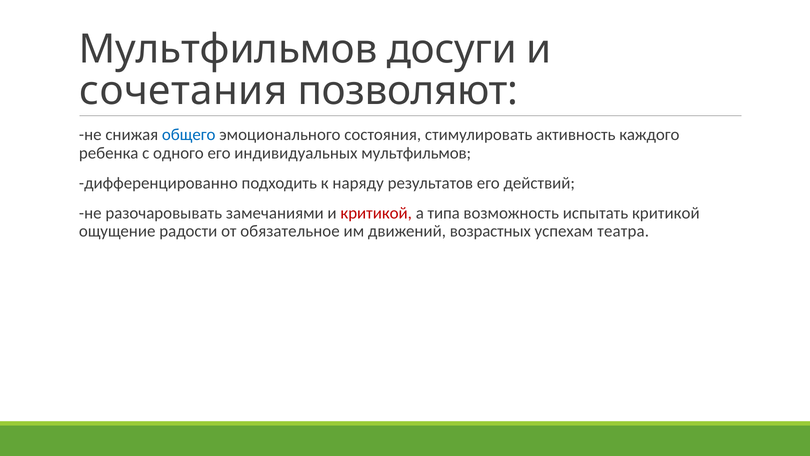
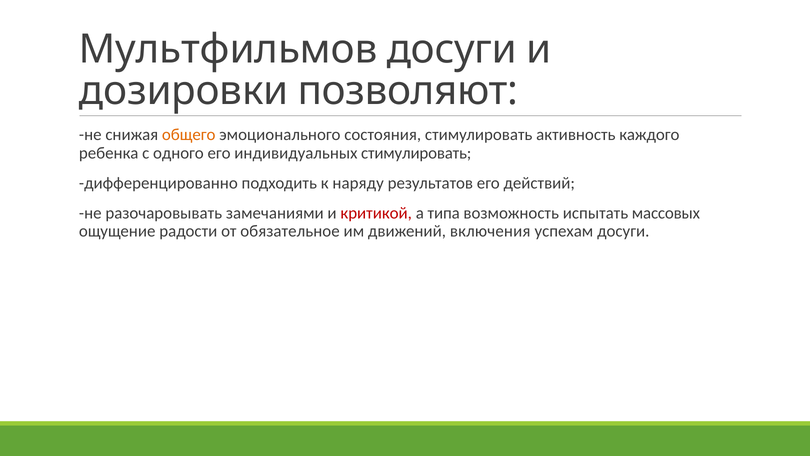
сочетания: сочетания -> дозировки
общего colour: blue -> orange
индивидуальных мультфильмов: мультфильмов -> стимулировать
испытать критикой: критикой -> массовых
возрастных: возрастных -> включения
успехам театра: театра -> досуги
